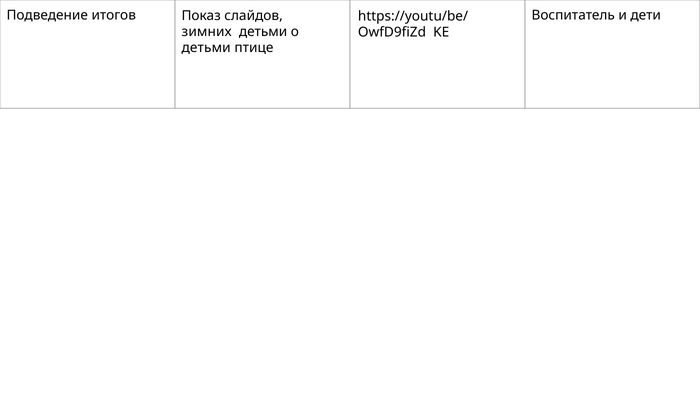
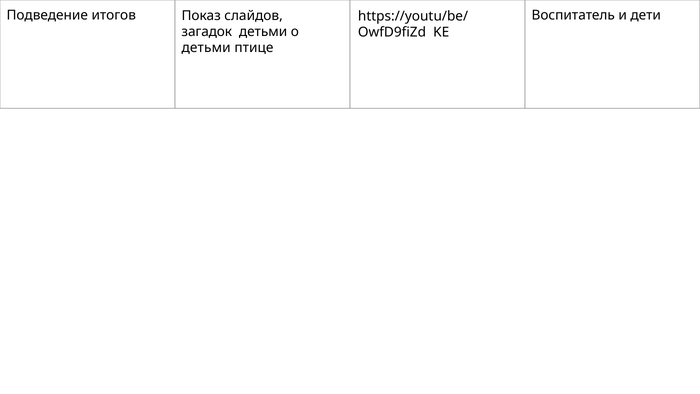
зимних: зимних -> загадок
